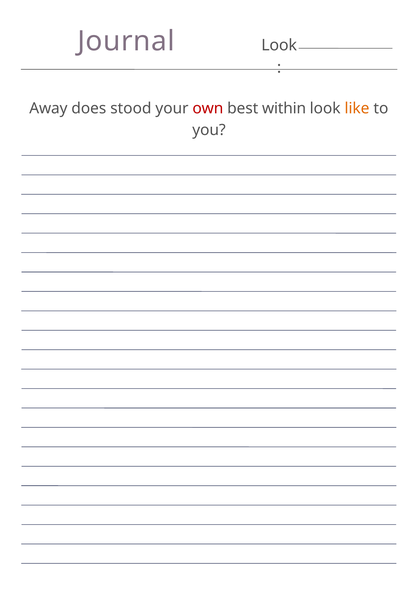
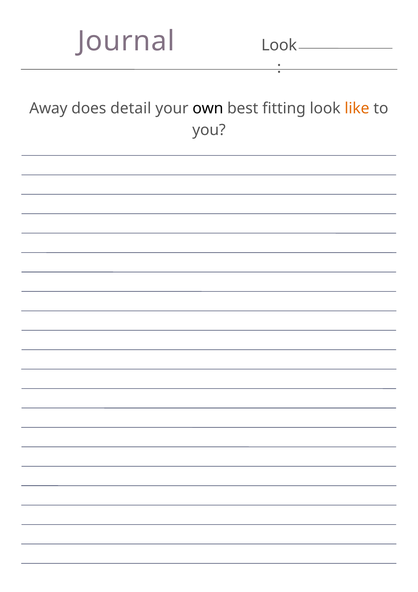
stood: stood -> detail
own colour: red -> black
within: within -> fitting
